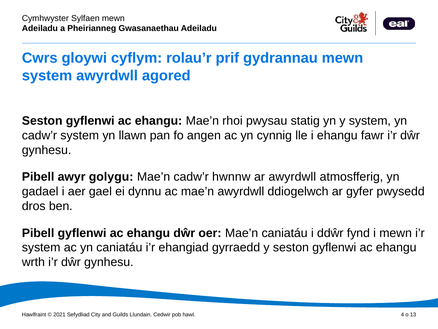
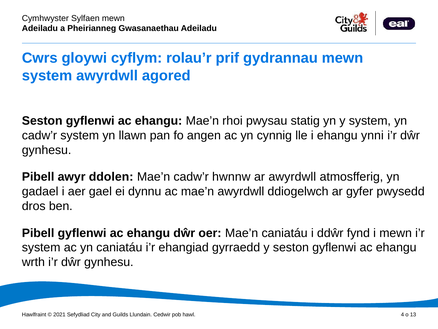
fawr: fawr -> ynni
golygu: golygu -> ddolen
